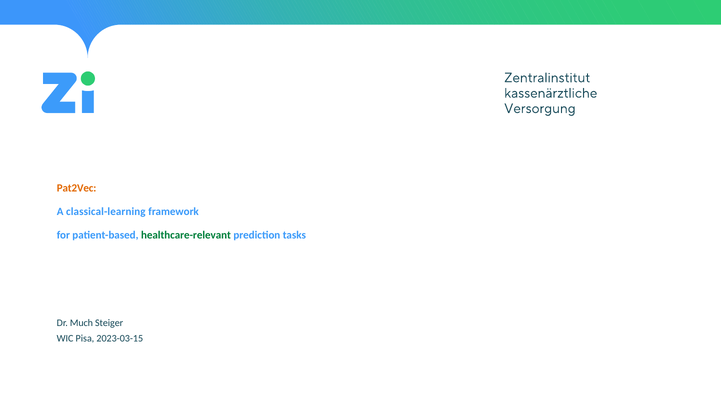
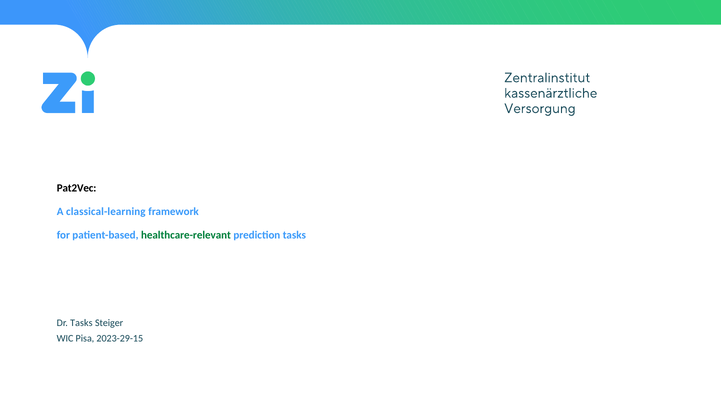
Pat2Vec colour: orange -> black
Dr Much: Much -> Tasks
2023-03-15: 2023-03-15 -> 2023-29-15
